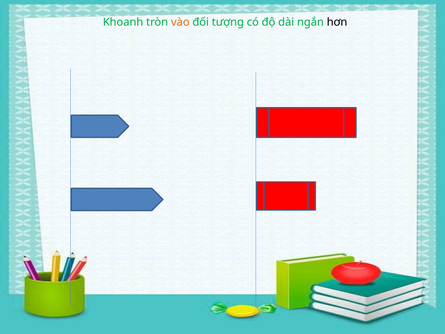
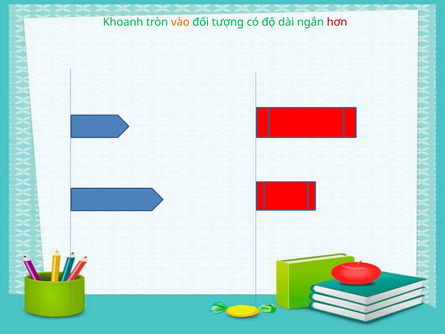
hơn colour: black -> red
